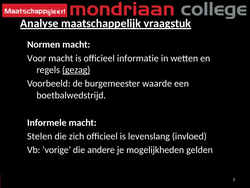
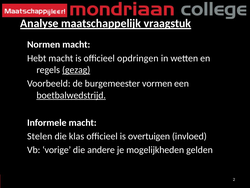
Voor: Voor -> Hebt
informatie: informatie -> opdringen
waarde: waarde -> vormen
boetbalwedstrijd underline: none -> present
zich: zich -> klas
levenslang: levenslang -> overtuigen
